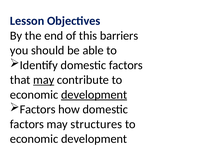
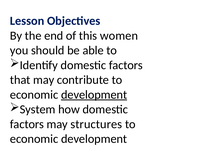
barriers: barriers -> women
may at (44, 80) underline: present -> none
Factors at (38, 109): Factors -> System
